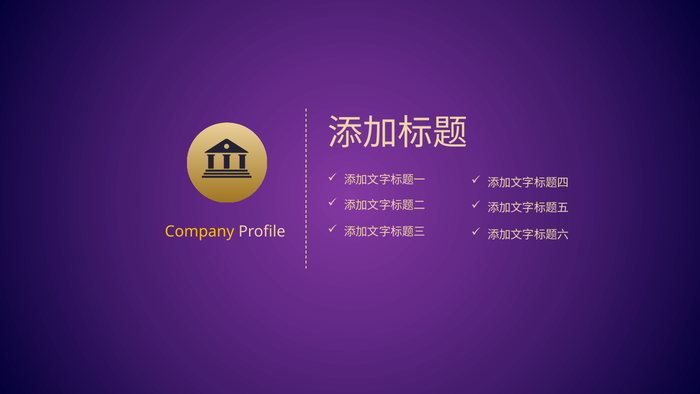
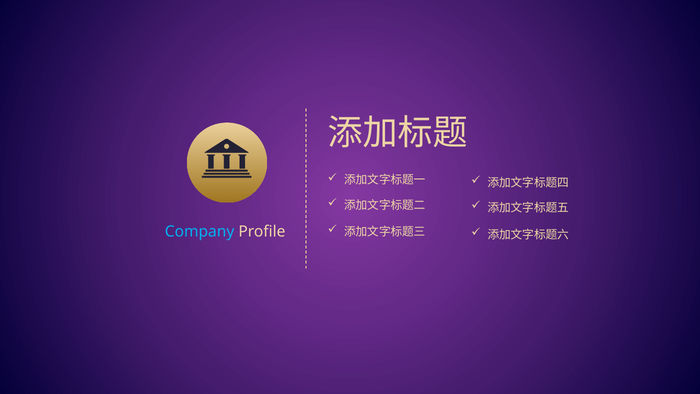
Company colour: yellow -> light blue
